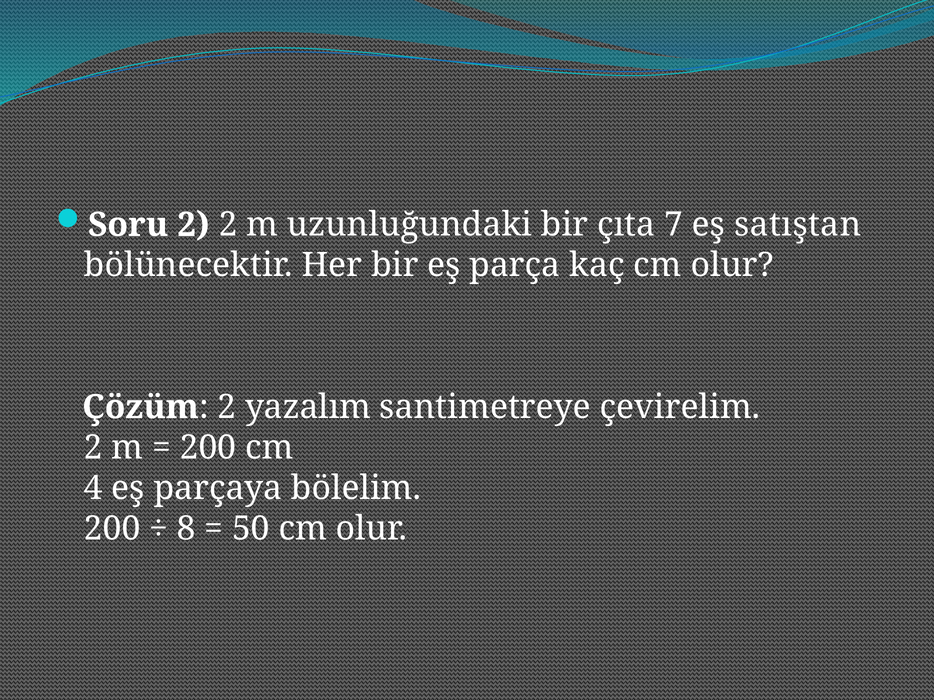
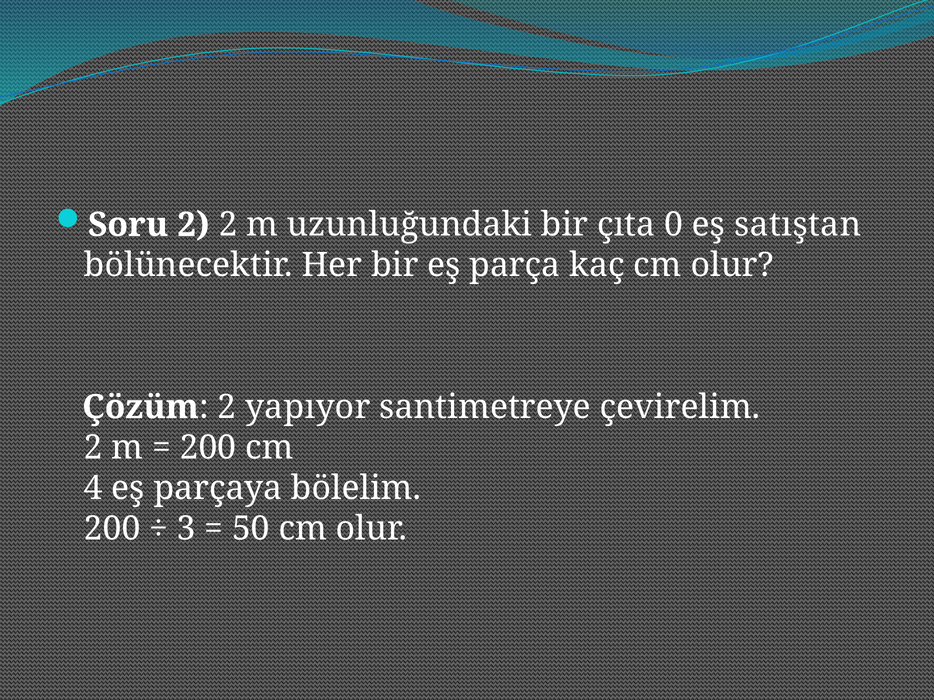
7: 7 -> 0
yazalım: yazalım -> yapıyor
8: 8 -> 3
